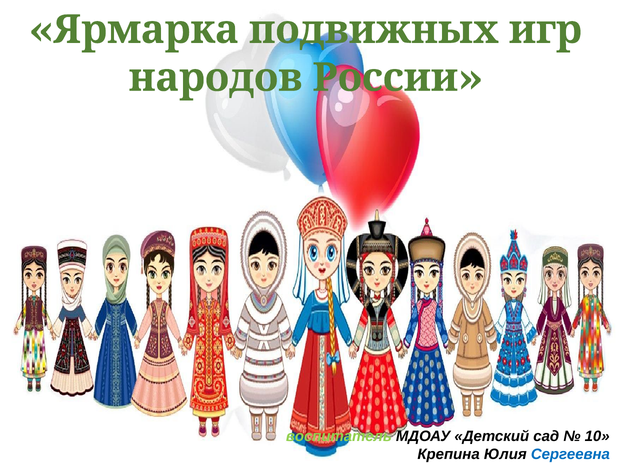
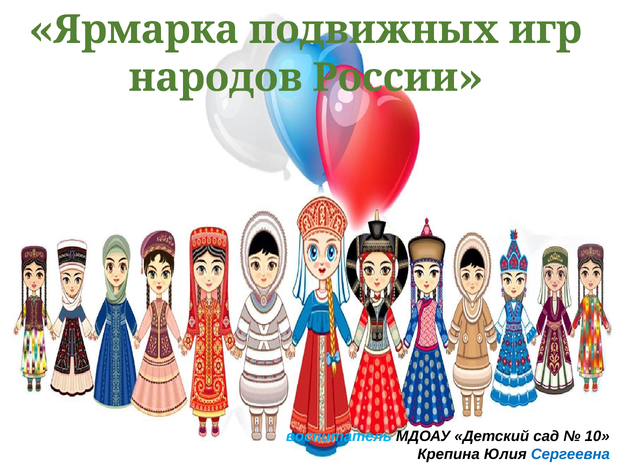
воспитатель colour: light green -> light blue
